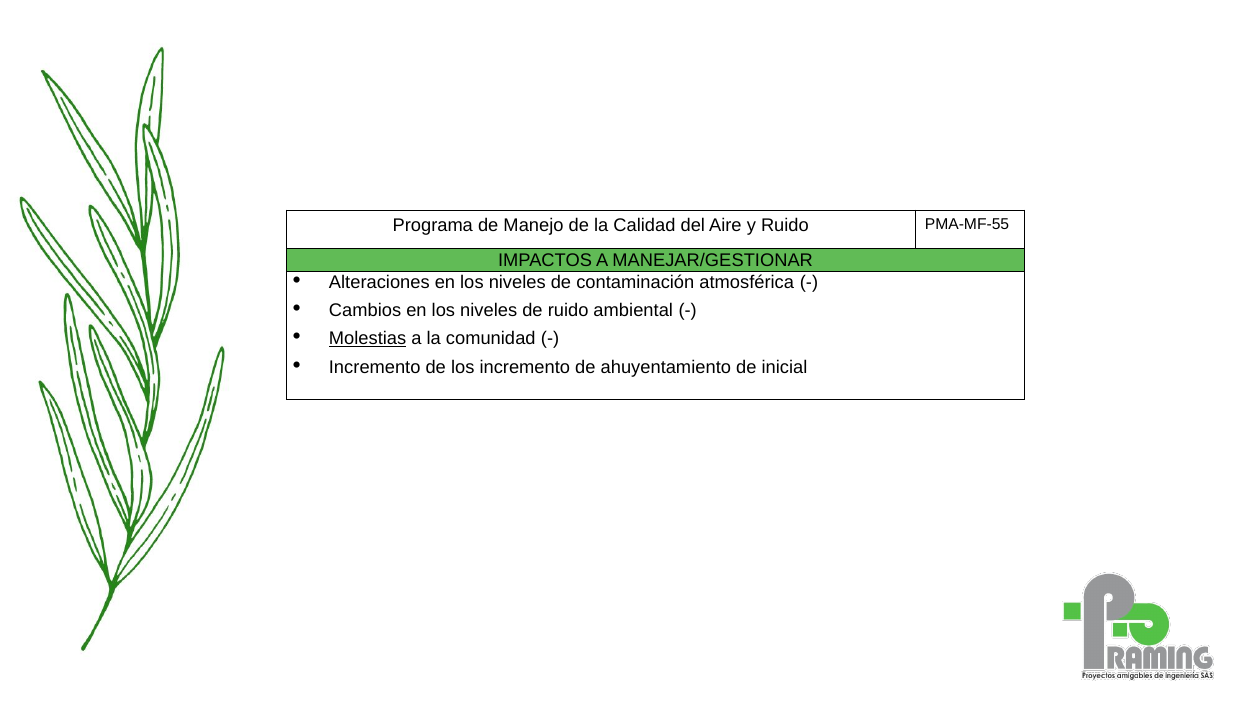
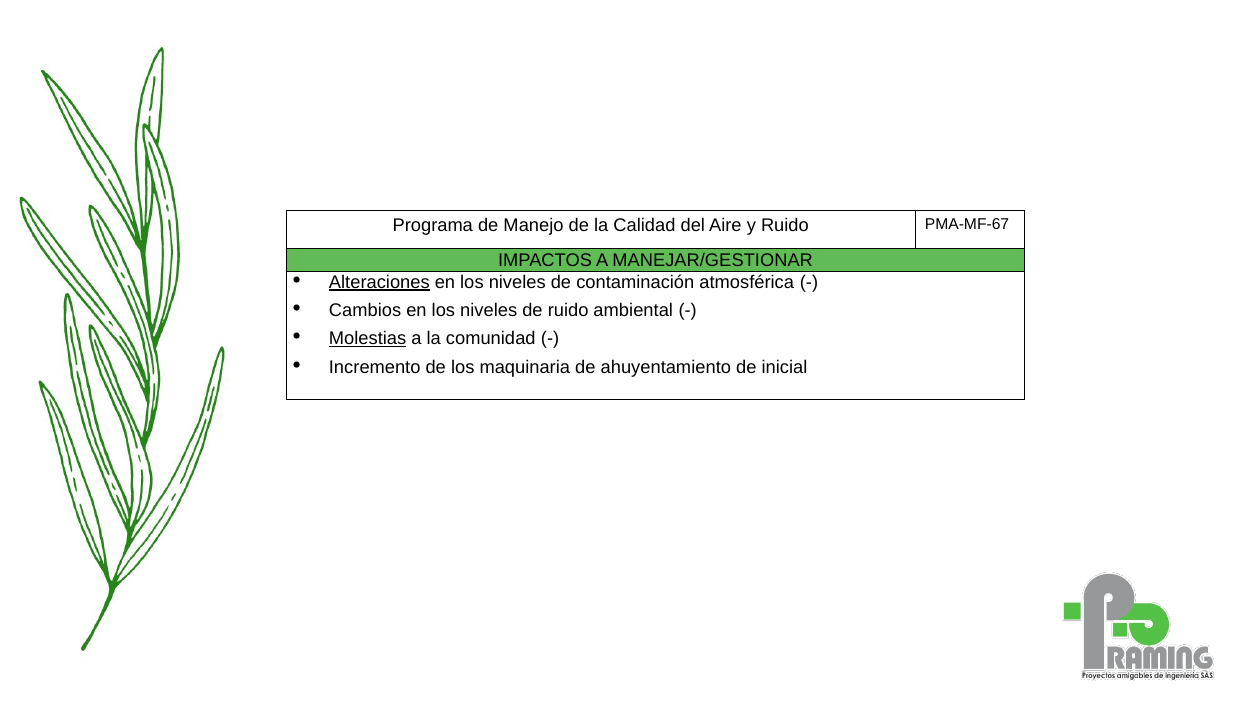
PMA-MF-55: PMA-MF-55 -> PMA-MF-67
Alteraciones underline: none -> present
los incremento: incremento -> maquinaria
